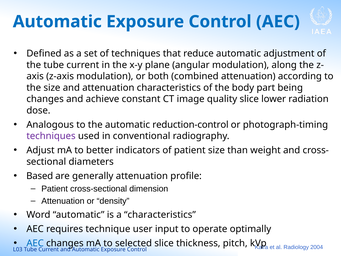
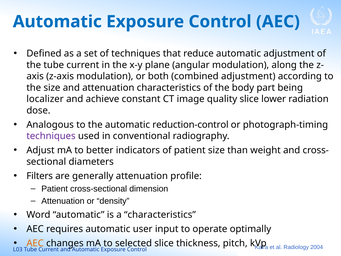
combined attenuation: attenuation -> adjustment
changes at (45, 99): changes -> localizer
Based: Based -> Filters
requires technique: technique -> automatic
AEC at (35, 243) colour: blue -> orange
